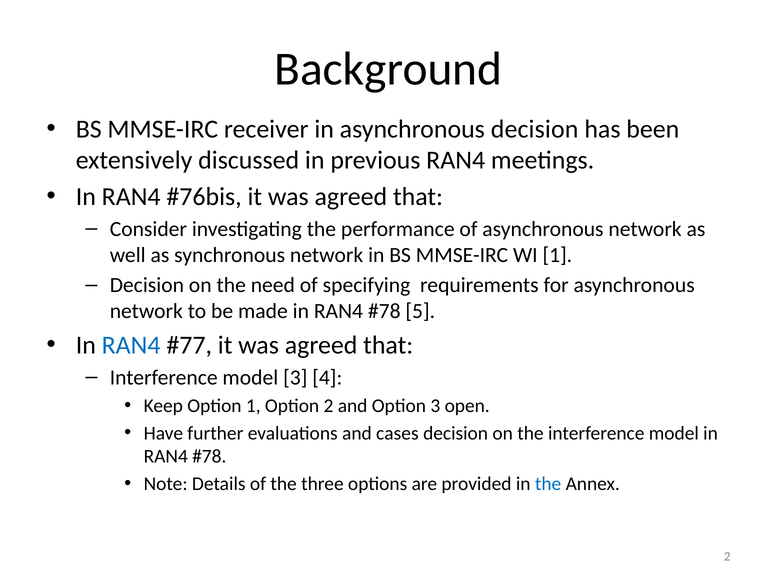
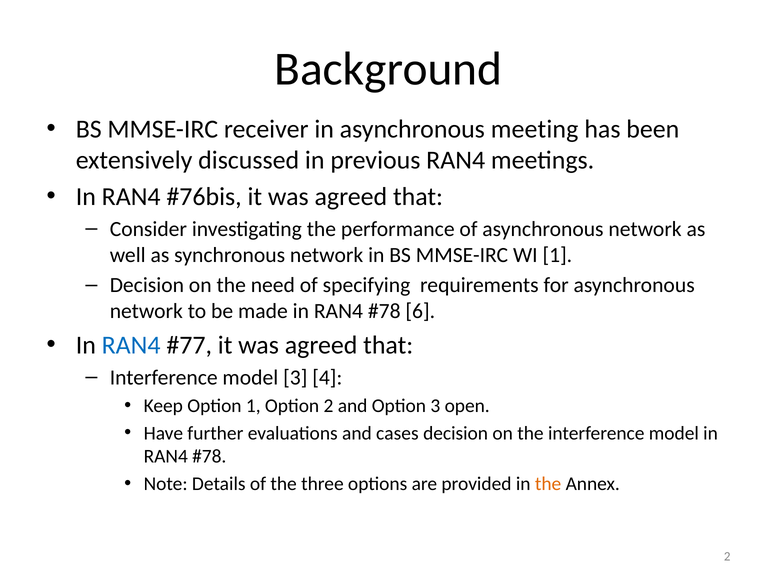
asynchronous decision: decision -> meeting
5: 5 -> 6
the at (548, 483) colour: blue -> orange
